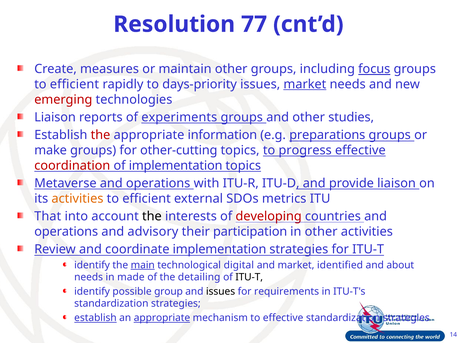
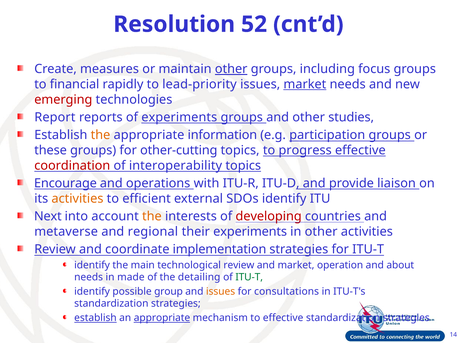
77: 77 -> 52
other at (231, 69) underline: none -> present
focus underline: present -> none
efficient at (74, 84): efficient -> financial
days-priority: days-priority -> lead-priority
Liaison at (55, 117): Liaison -> Report
the at (101, 135) colour: red -> orange
preparations: preparations -> participation
make: make -> these
of implementation: implementation -> interoperability
Metaverse: Metaverse -> Encourage
SDOs metrics: metrics -> identify
That: That -> Next
the at (152, 216) colour: black -> orange
operations at (66, 231): operations -> metaverse
advisory: advisory -> regional
their participation: participation -> experiments
main underline: present -> none
technological digital: digital -> review
identified: identified -> operation
ITU‑T at (249, 277) colour: black -> green
issues at (221, 291) colour: black -> orange
requirements: requirements -> consultations
